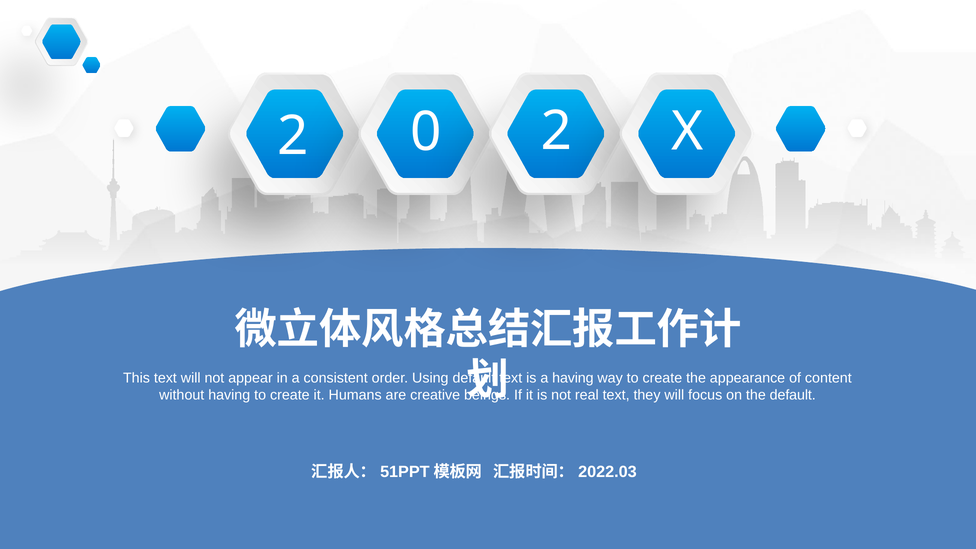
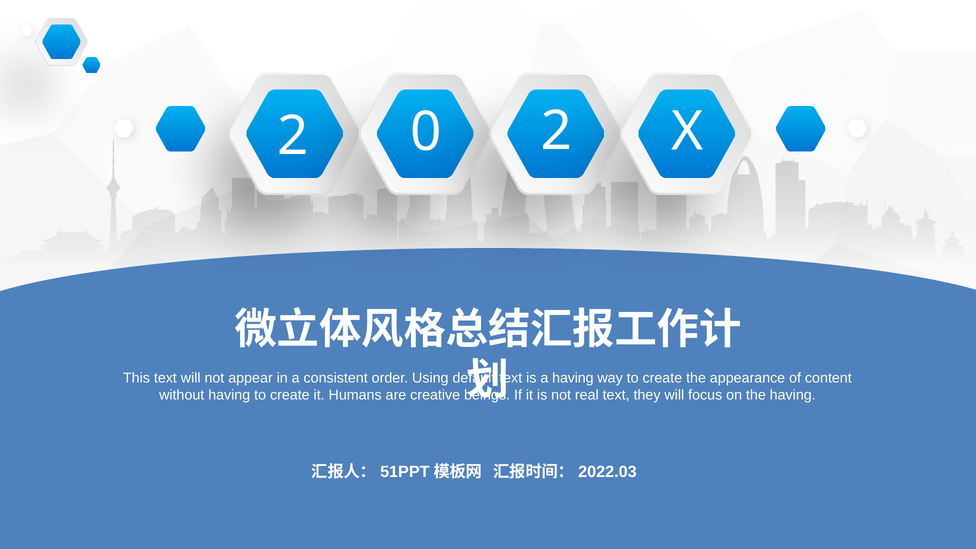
the default: default -> having
